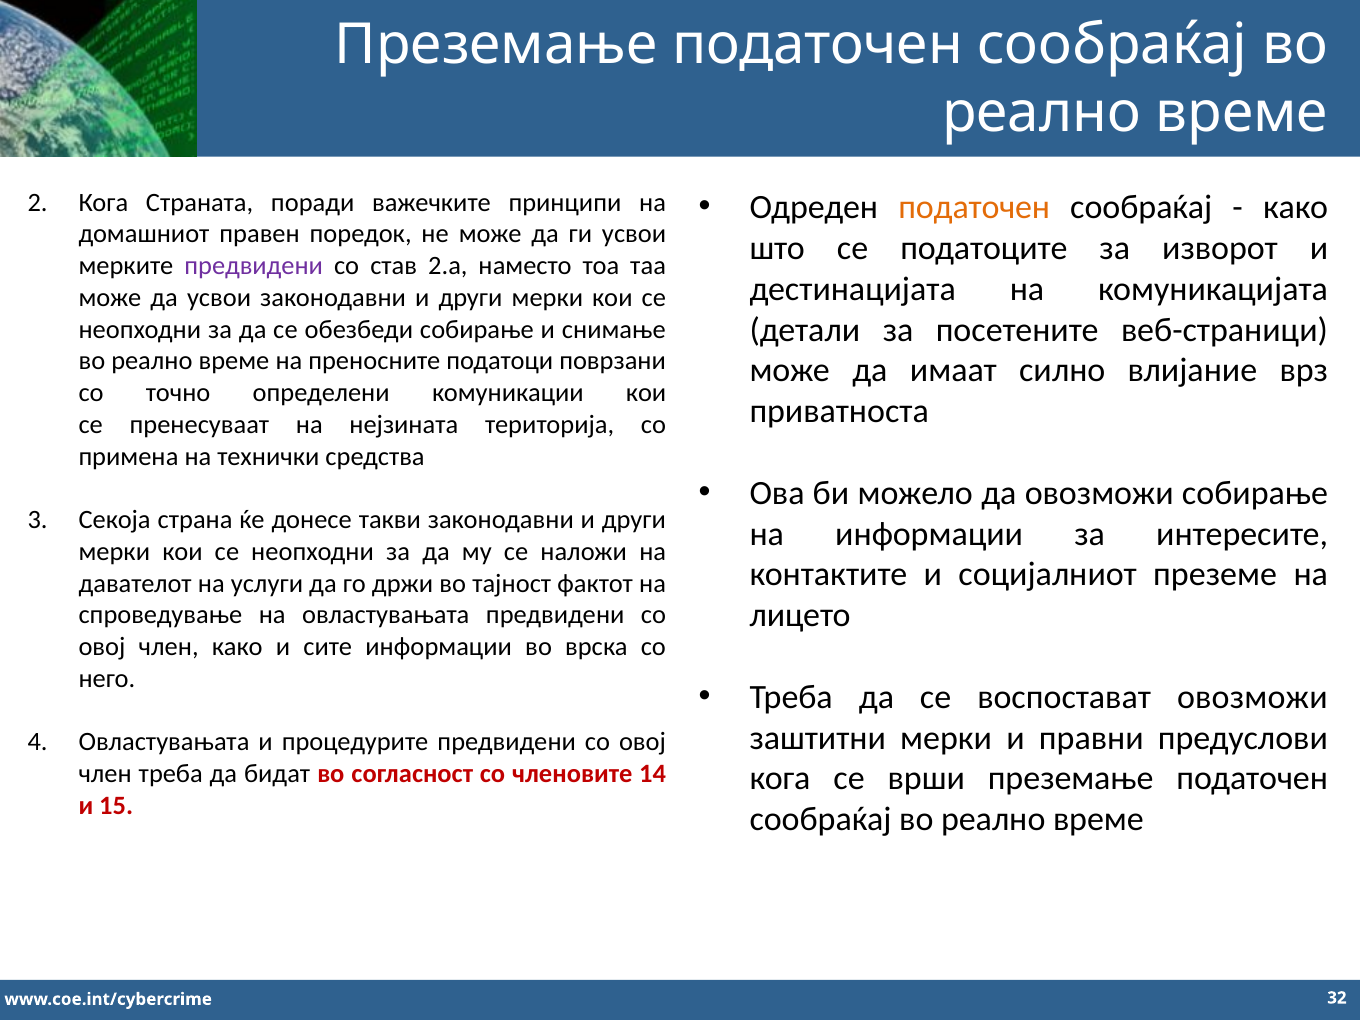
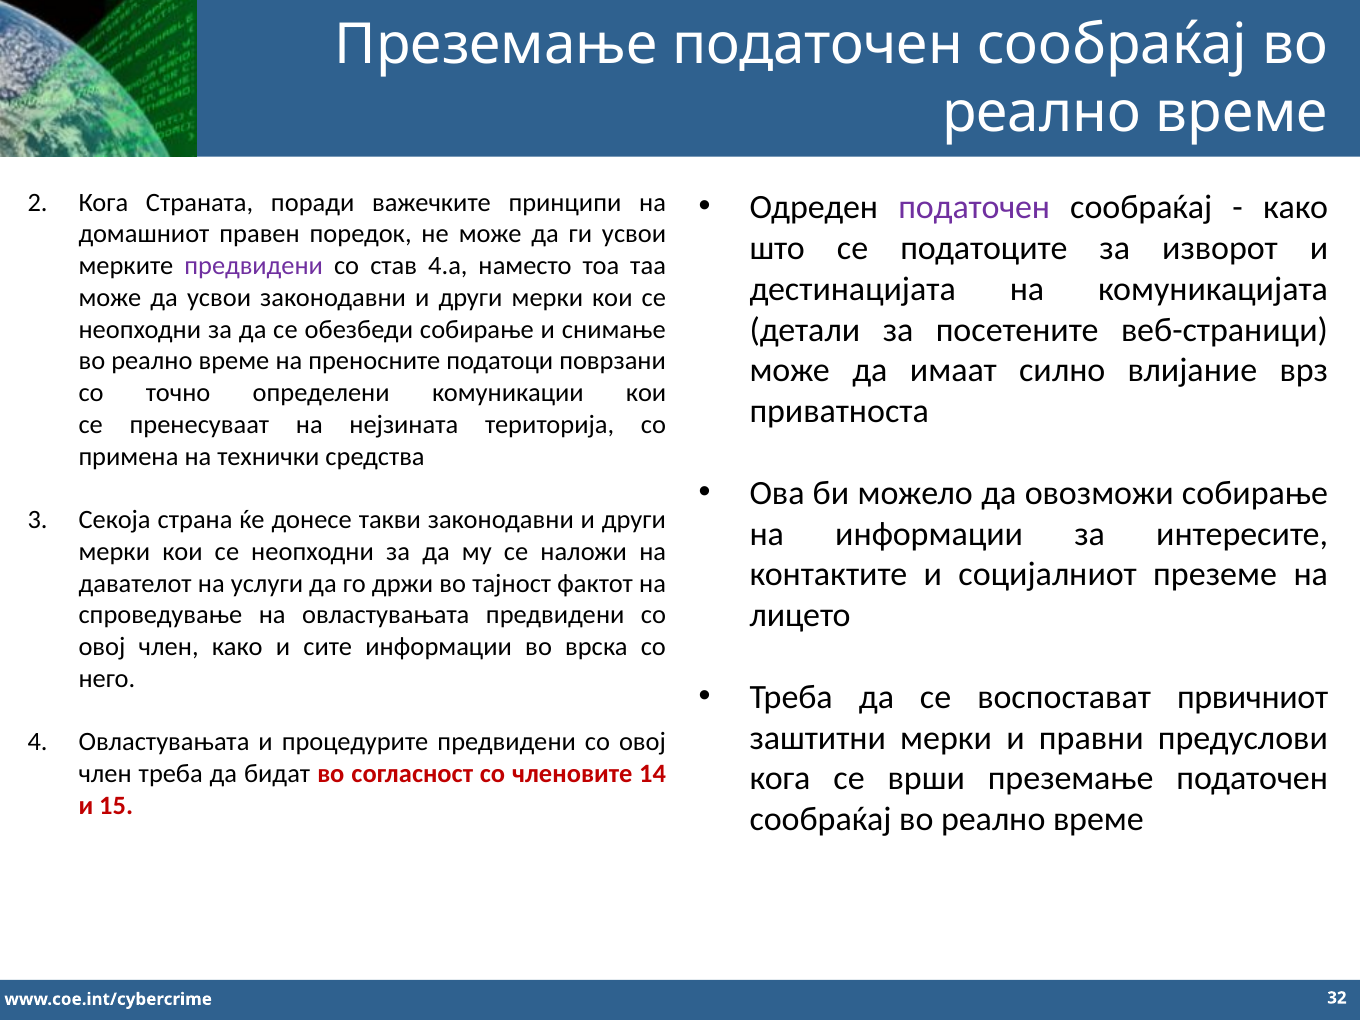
податочен at (974, 207) colour: orange -> purple
2.а: 2.а -> 4.а
воспостават овозможи: овозможи -> првичниот
